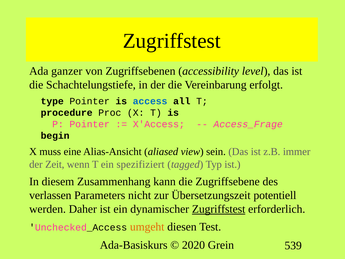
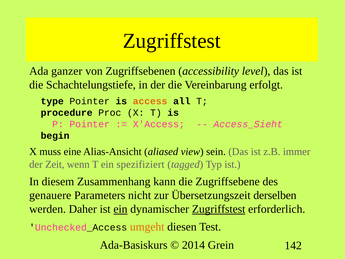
access colour: blue -> orange
Access_Frage: Access_Frage -> Access_Sieht
verlassen: verlassen -> genauere
potentiell: potentiell -> derselben
ein at (120, 209) underline: none -> present
2020: 2020 -> 2014
539: 539 -> 142
